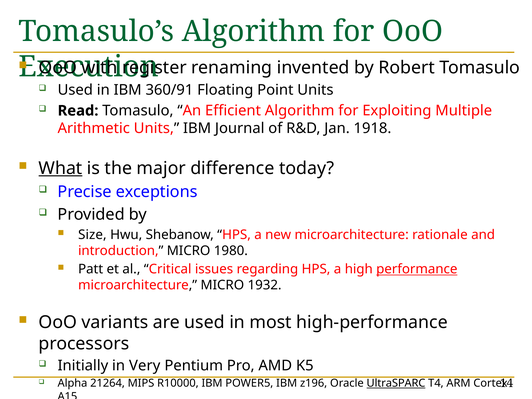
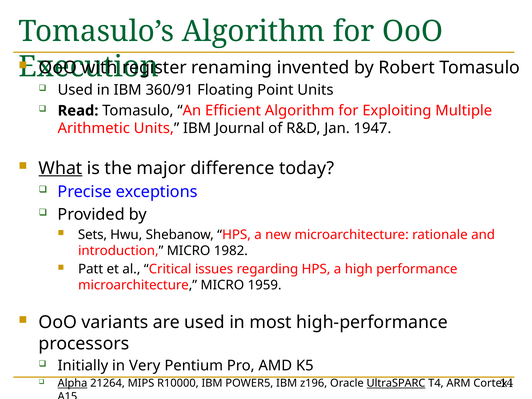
1918: 1918 -> 1947
Size: Size -> Sets
1980: 1980 -> 1982
performance underline: present -> none
1932: 1932 -> 1959
Alpha underline: none -> present
